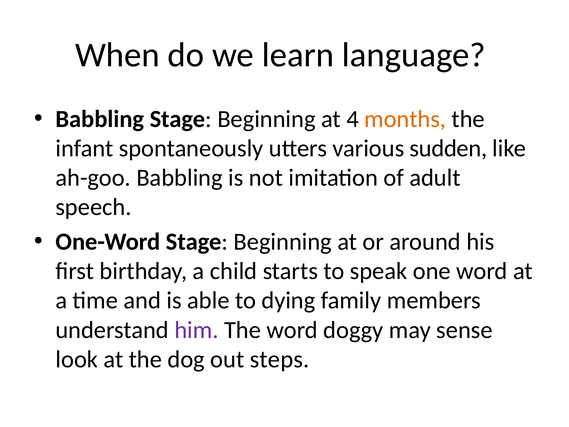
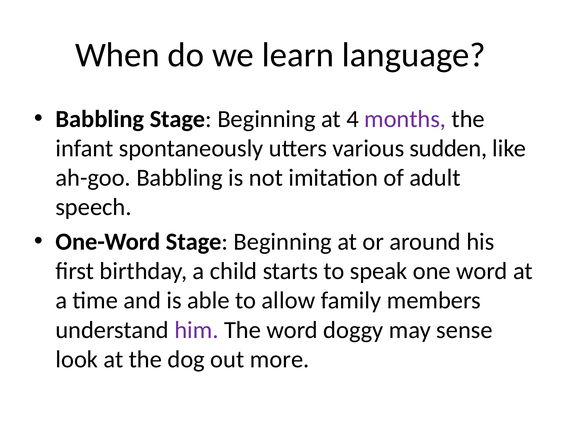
months colour: orange -> purple
dying: dying -> allow
steps: steps -> more
